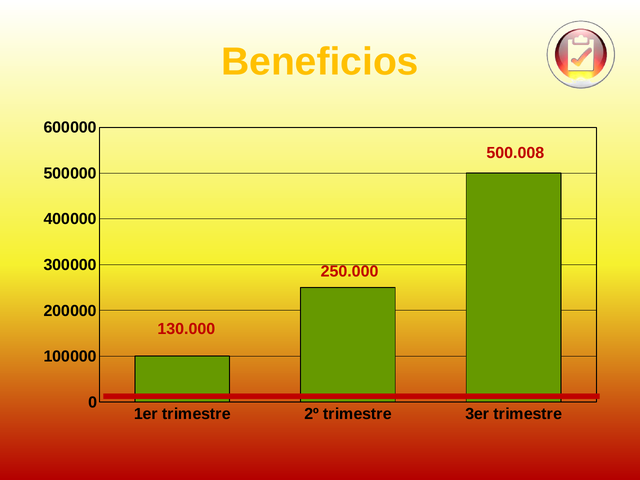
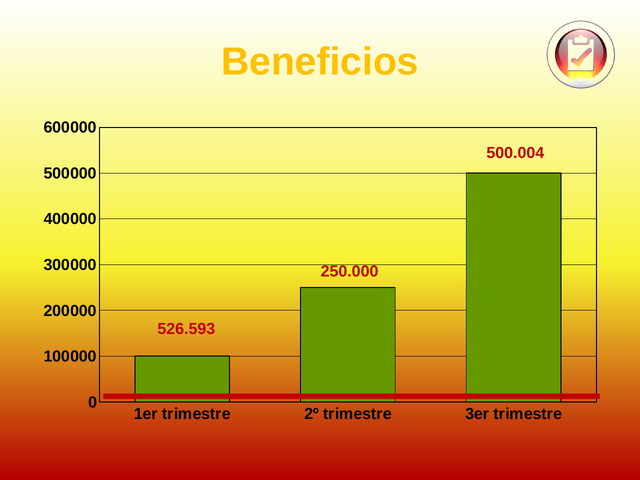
500.008: 500.008 -> 500.004
130.000: 130.000 -> 526.593
